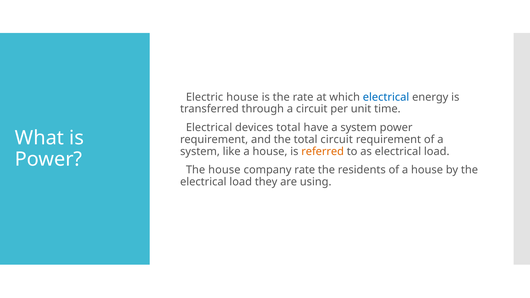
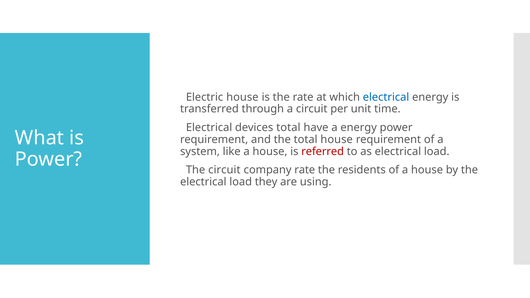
have a system: system -> energy
total circuit: circuit -> house
referred colour: orange -> red
house at (224, 170): house -> circuit
